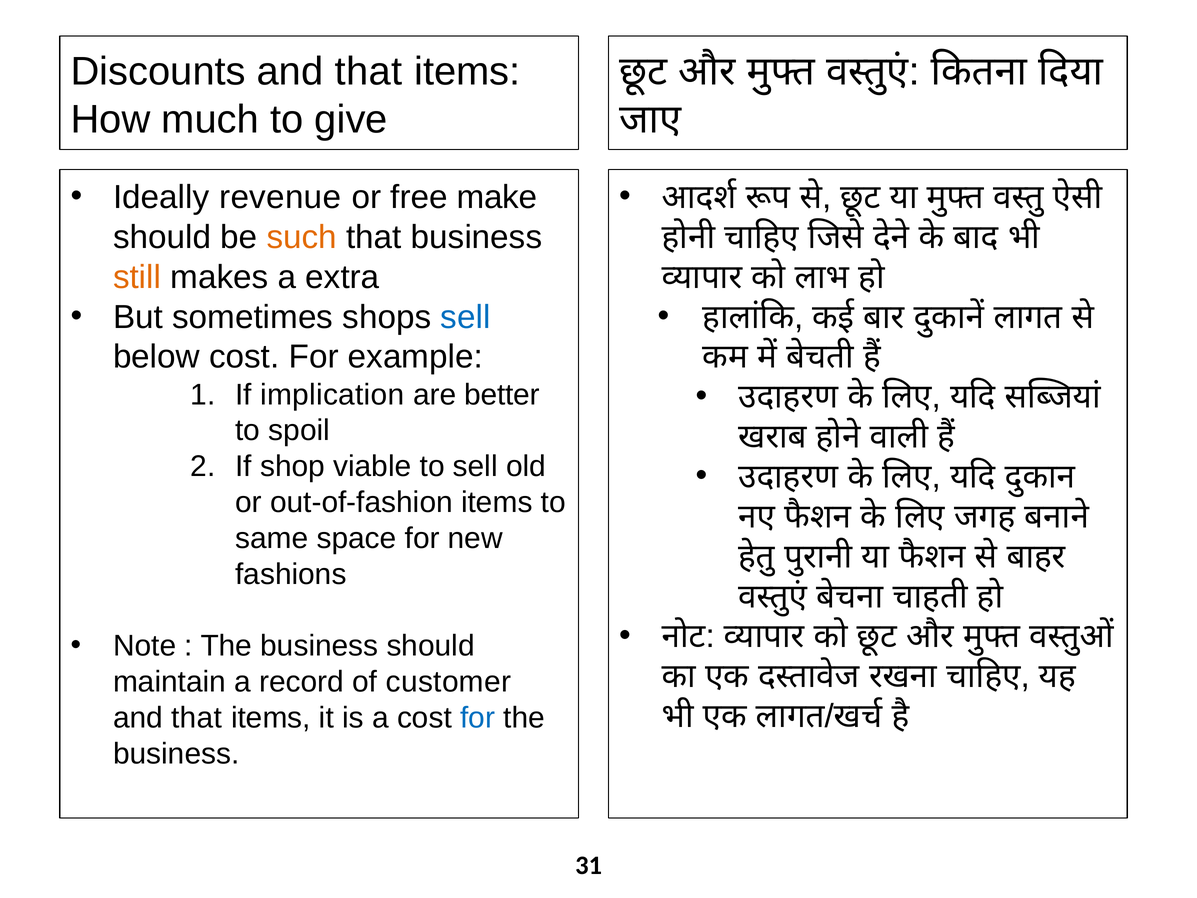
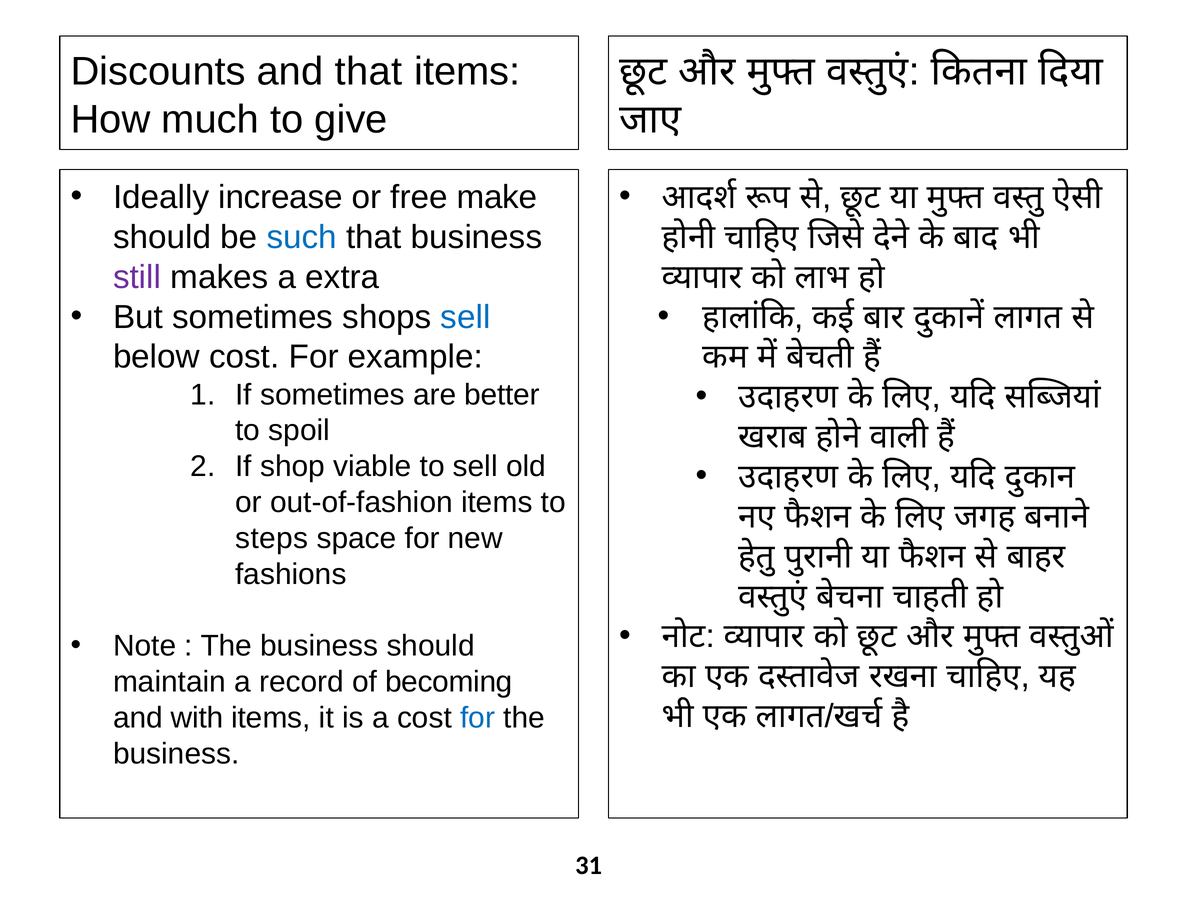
revenue: revenue -> increase
such colour: orange -> blue
still colour: orange -> purple
If implication: implication -> sometimes
same: same -> steps
customer: customer -> becoming
that at (197, 718): that -> with
